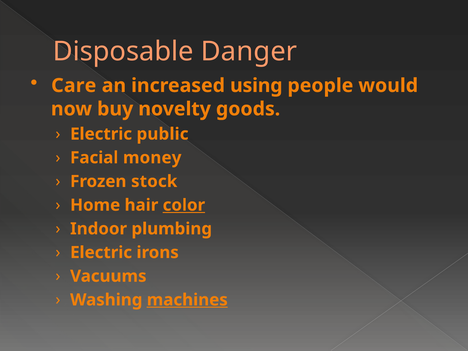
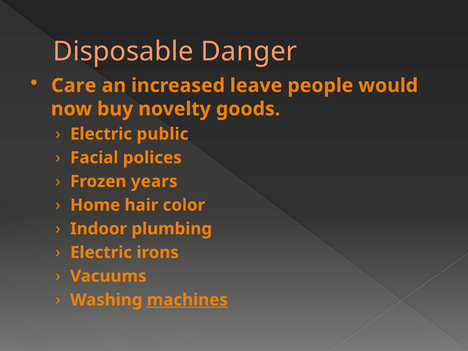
using: using -> leave
money: money -> polices
stock: stock -> years
color underline: present -> none
